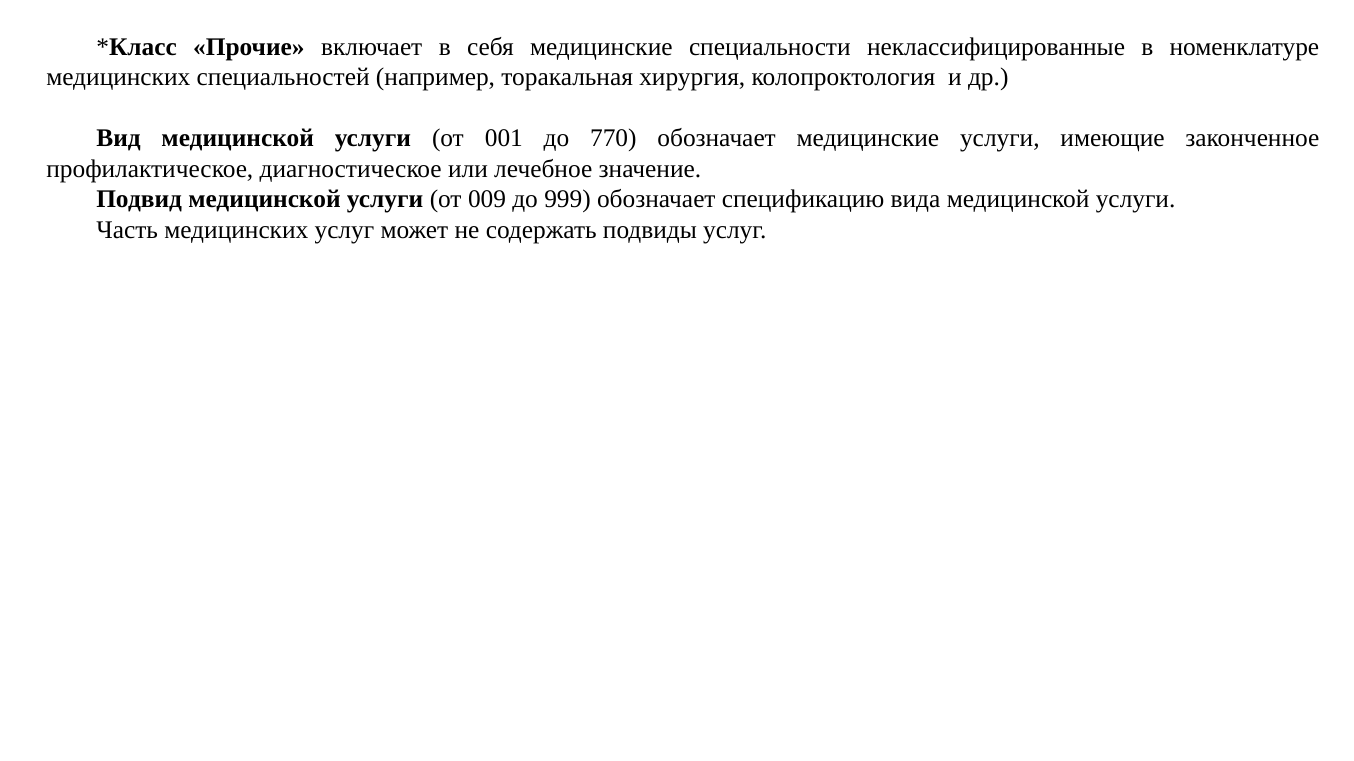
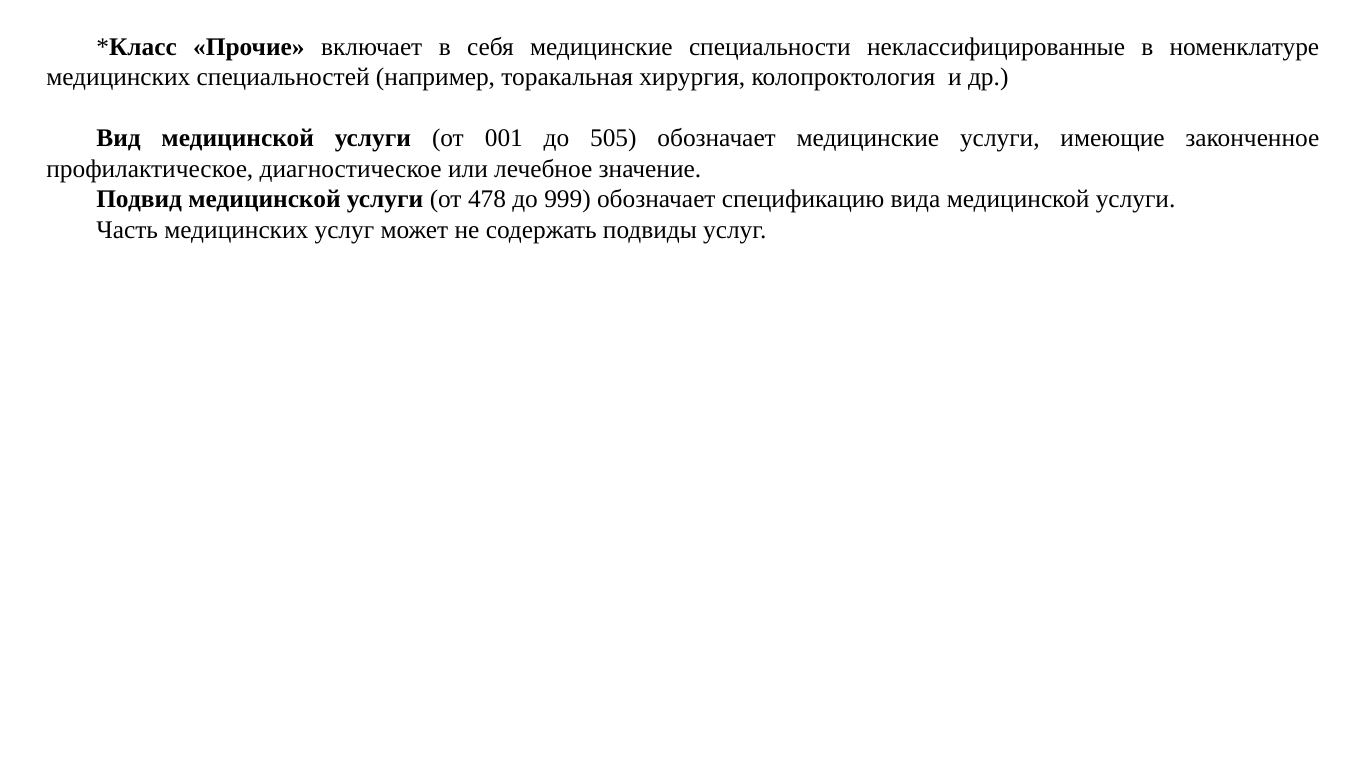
770: 770 -> 505
009: 009 -> 478
